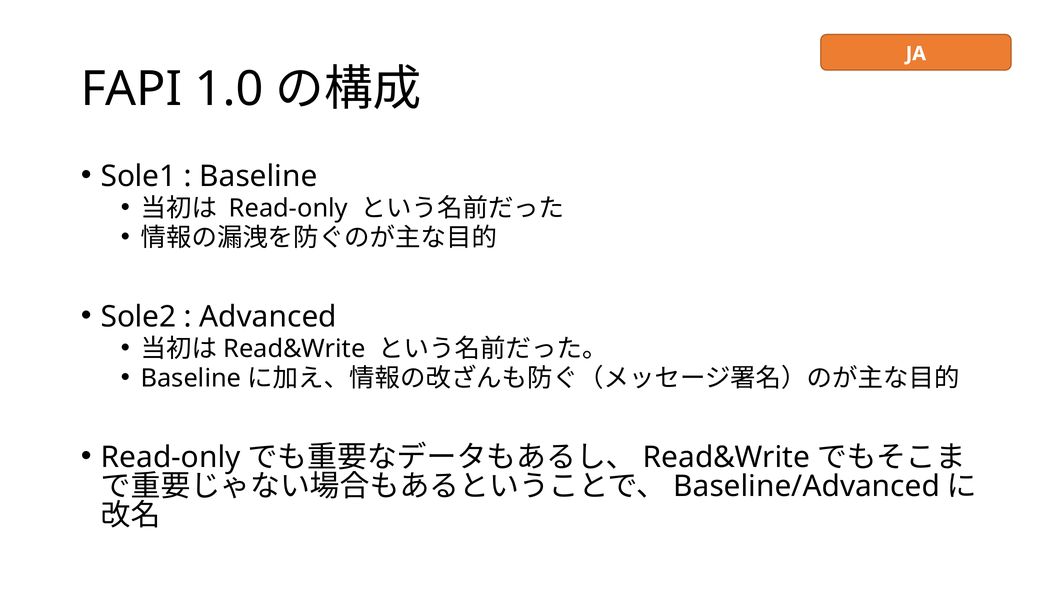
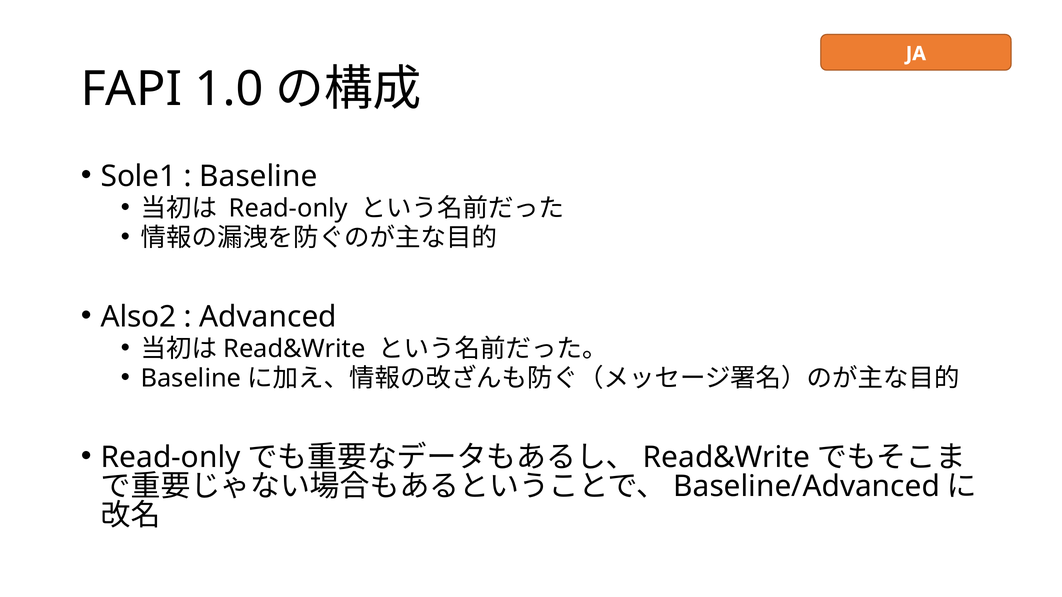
Sole2: Sole2 -> Also2
